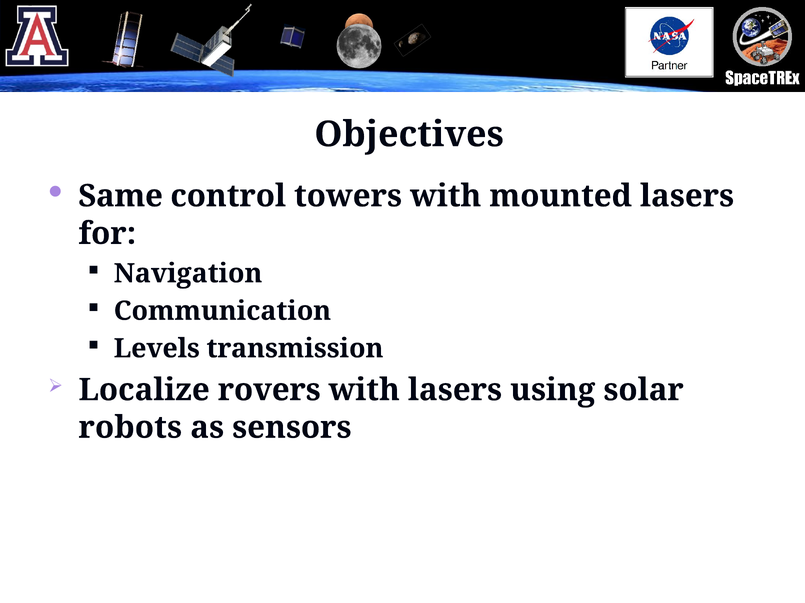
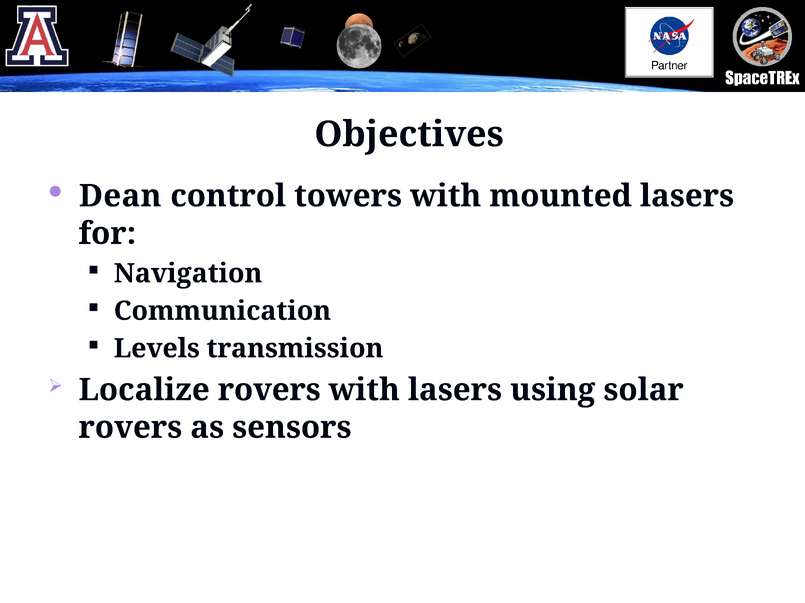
Same: Same -> Dean
robots at (130, 428): robots -> rovers
